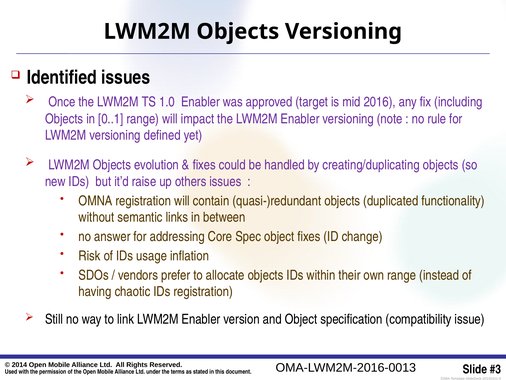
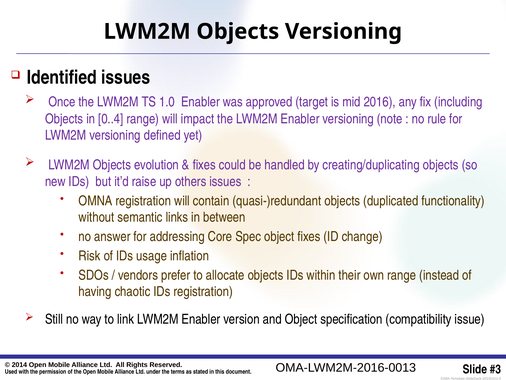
0..1: 0..1 -> 0..4
